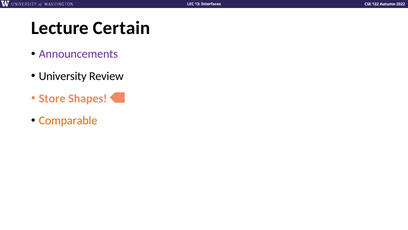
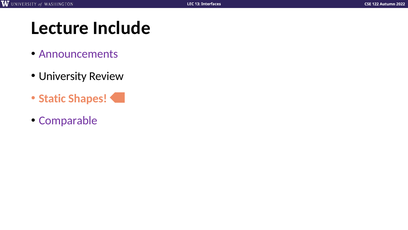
Certain: Certain -> Include
Store: Store -> Static
Comparable colour: orange -> purple
